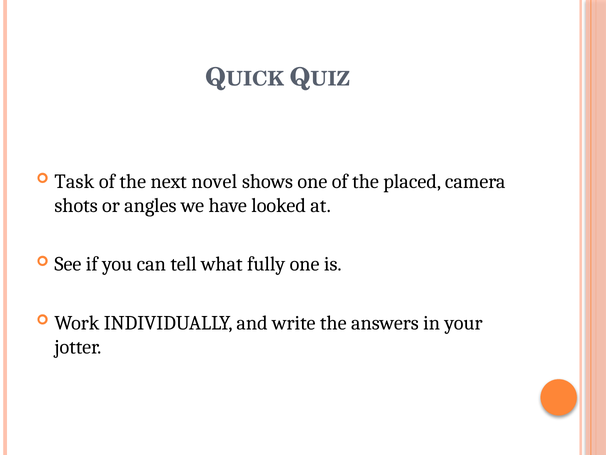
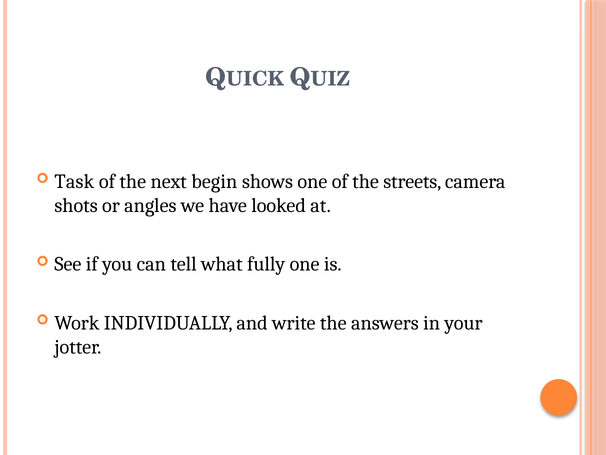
novel: novel -> begin
placed: placed -> streets
